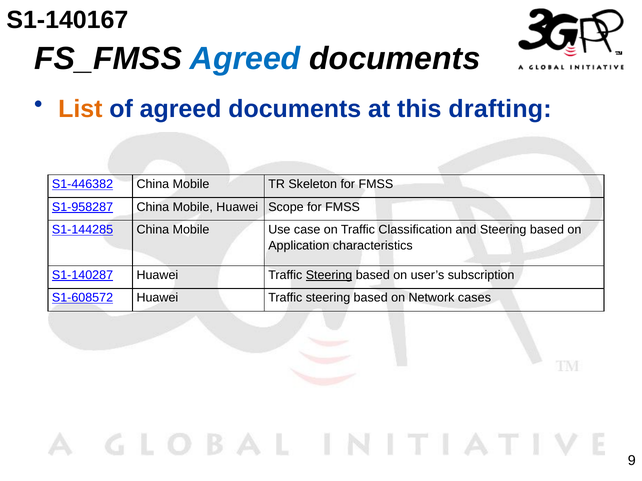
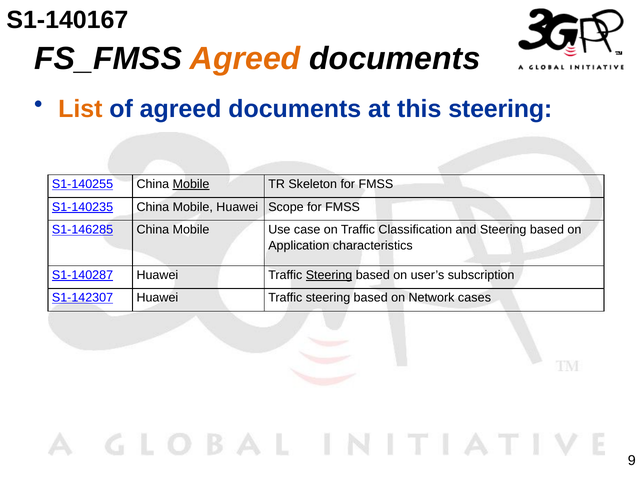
Agreed at (245, 59) colour: blue -> orange
this drafting: drafting -> steering
S1-446382: S1-446382 -> S1-140255
Mobile at (191, 184) underline: none -> present
S1-958287: S1-958287 -> S1-140235
S1-144285: S1-144285 -> S1-146285
S1-608572: S1-608572 -> S1-142307
